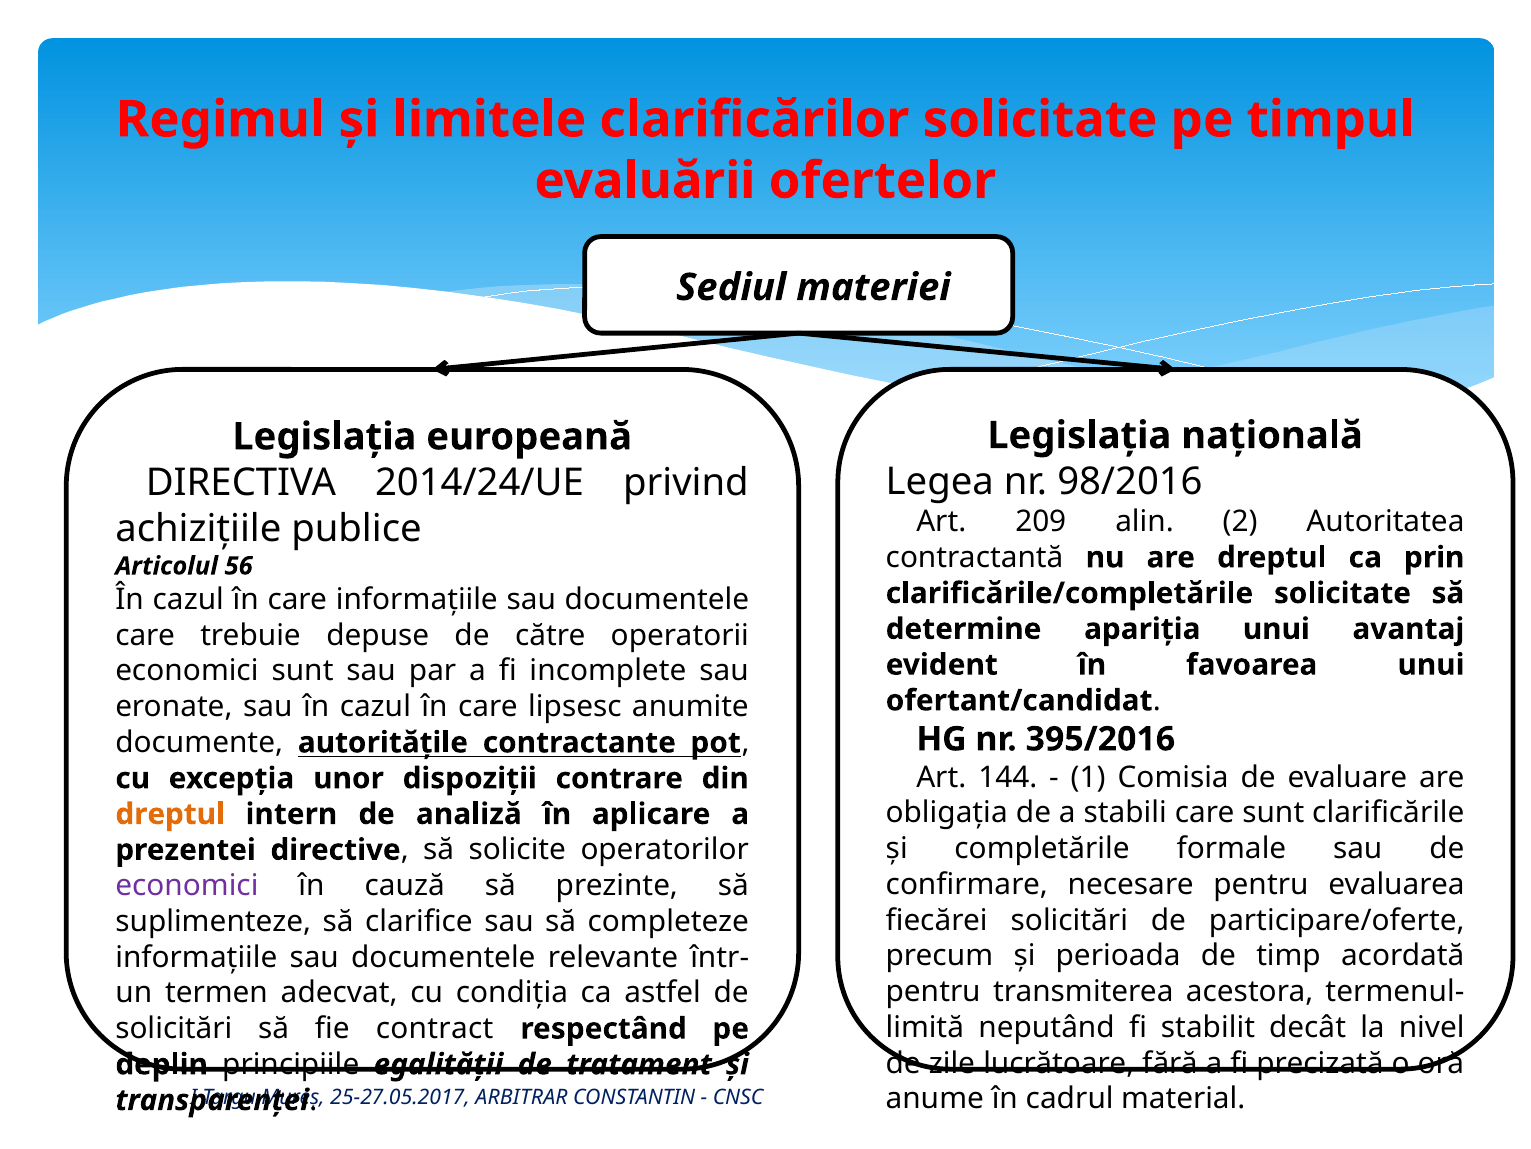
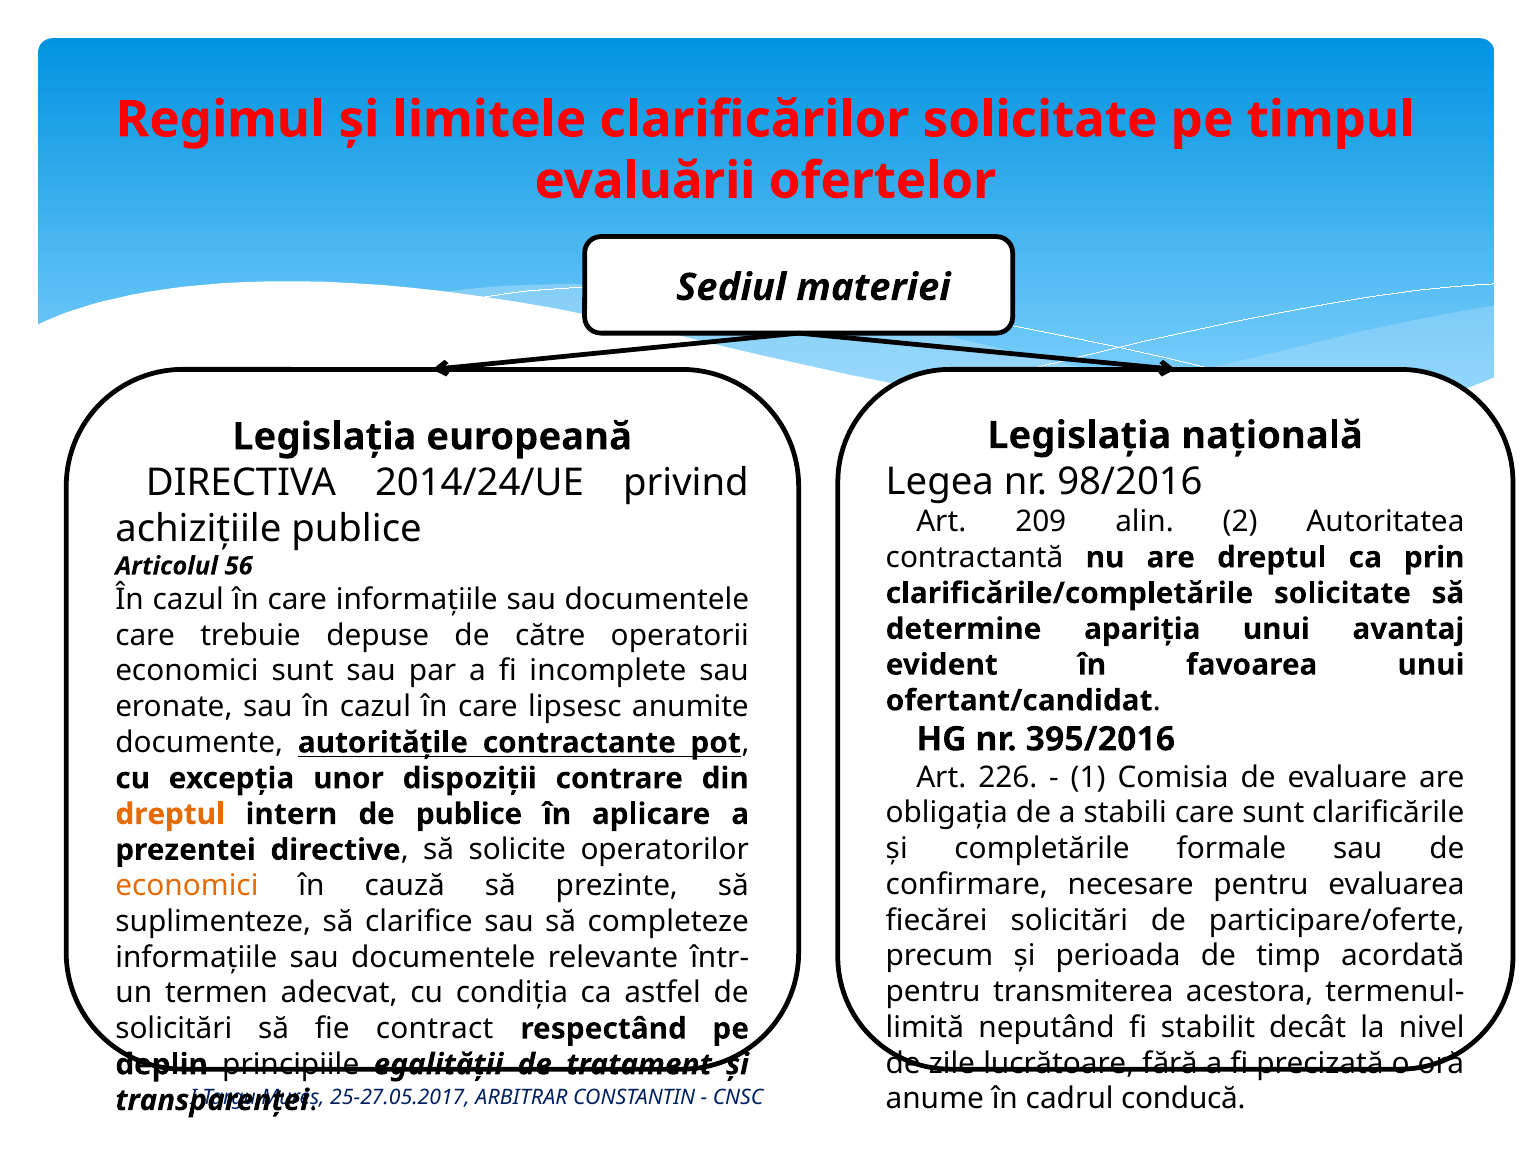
144: 144 -> 226
de analiză: analiză -> publice
economici at (187, 885) colour: purple -> orange
material: material -> conducă
